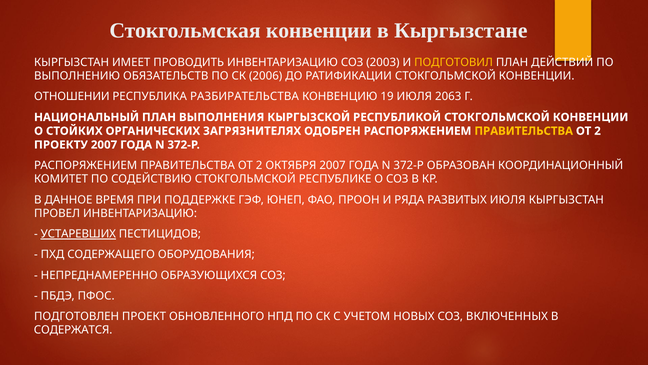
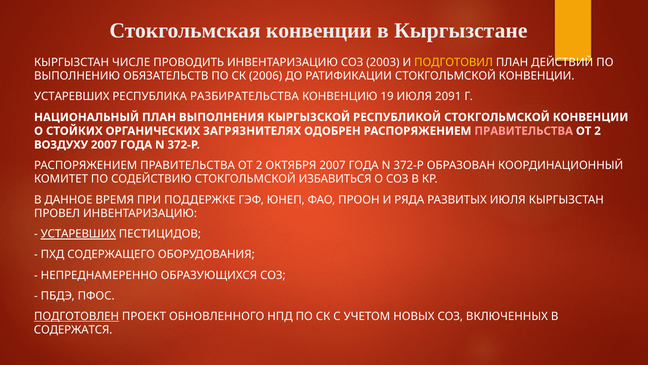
ИМЕЕТ: ИМЕЕТ -> ЧИСЛЕ
ОТНОШЕНИИ at (72, 97): ОТНОШЕНИИ -> УСТАРЕВШИХ
2063: 2063 -> 2091
ПРАВИТЕЛЬСТВА at (524, 131) colour: yellow -> pink
ПРОЕКТУ: ПРОЕКТУ -> ВОЗДУХУ
РЕСПУБЛИКЕ: РЕСПУБЛИКЕ -> ИЗБАВИТЬСЯ
ПОДГОТОВЛЕН underline: none -> present
